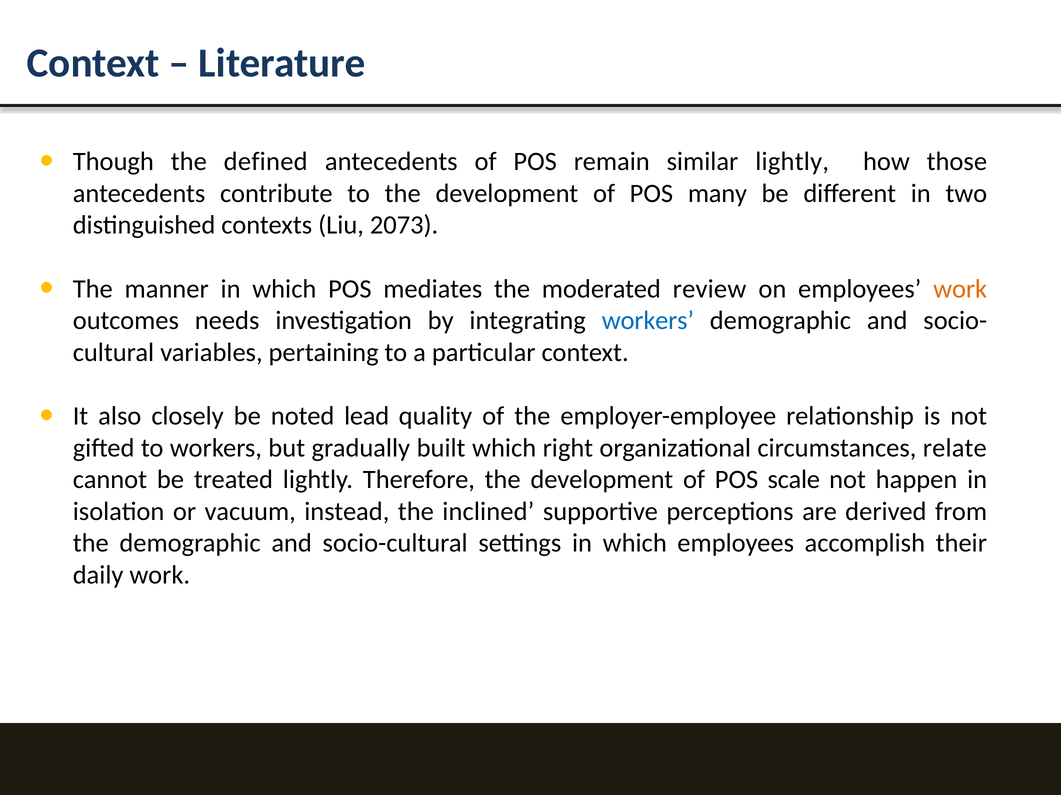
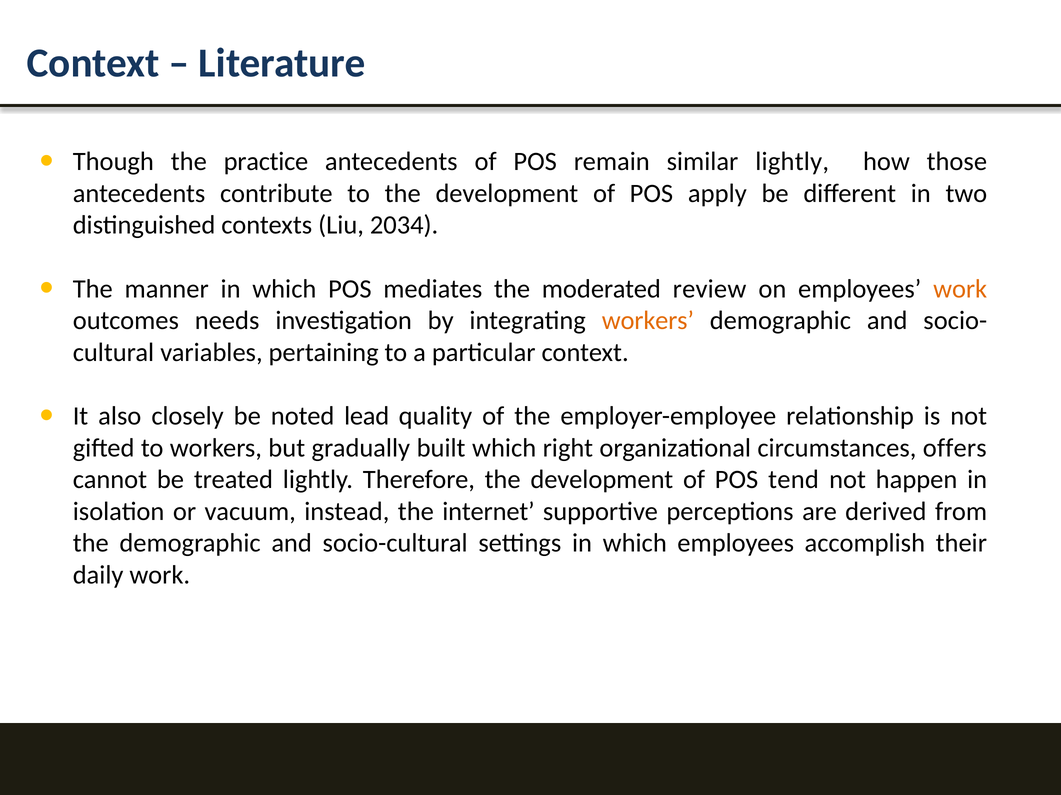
defined: defined -> practice
many: many -> apply
2073: 2073 -> 2034
workers at (648, 321) colour: blue -> orange
relate: relate -> offers
scale: scale -> tend
inclined: inclined -> internet
